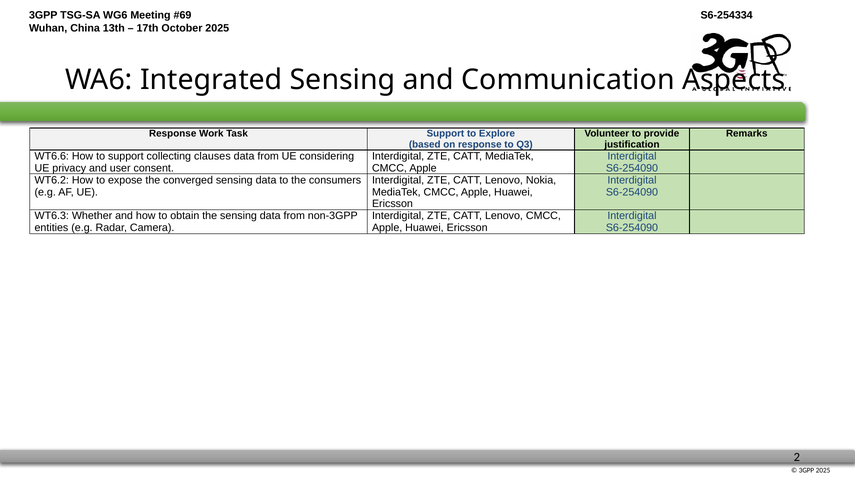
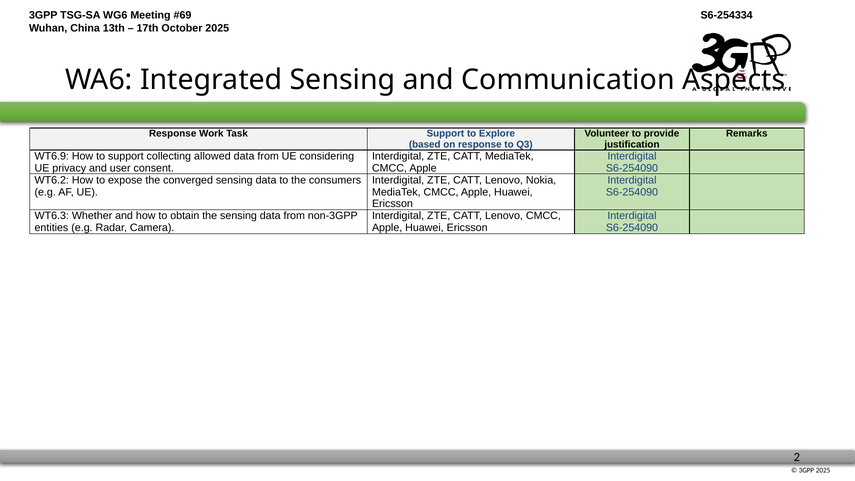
WT6.6: WT6.6 -> WT6.9
clauses: clauses -> allowed
